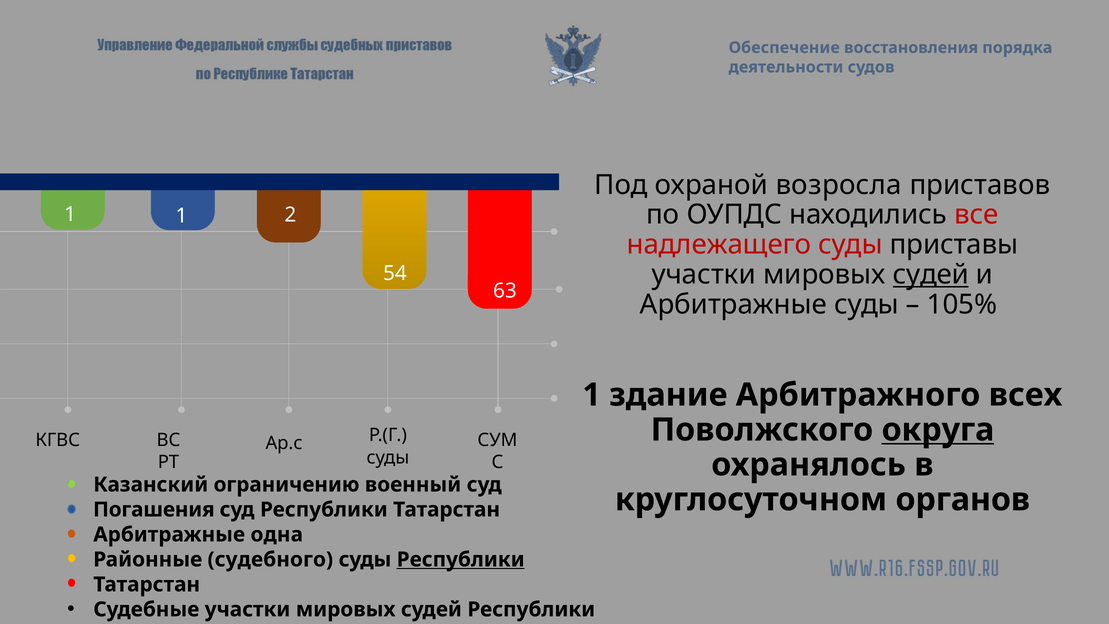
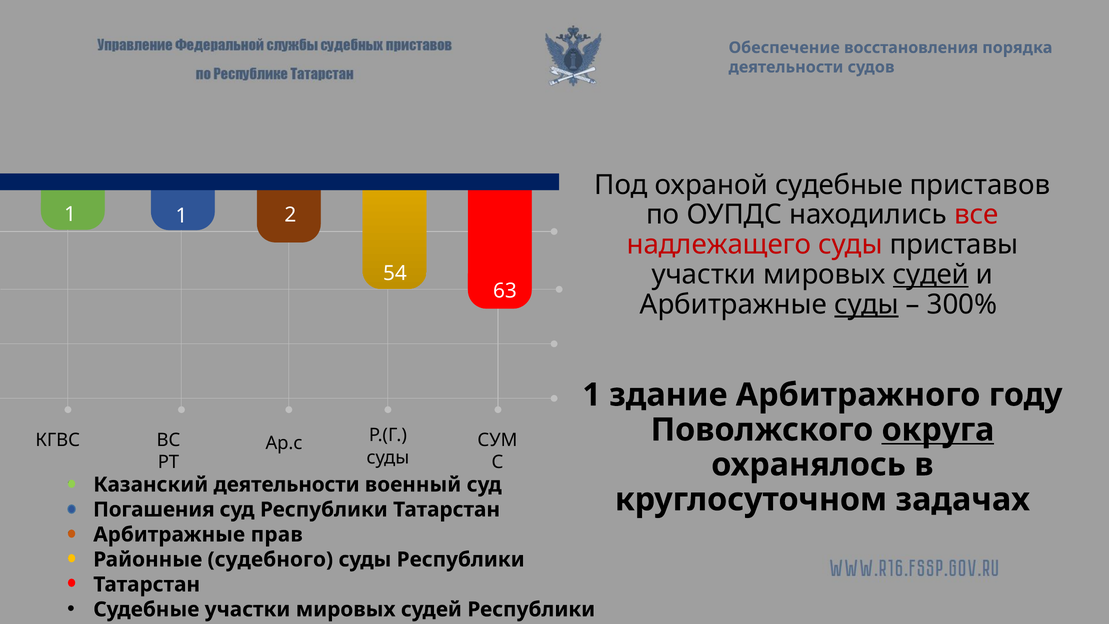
охраной возросла: возросла -> судебные
суды at (867, 305) underline: none -> present
105%: 105% -> 300%
всех: всех -> году
Казанский ограничению: ограничению -> деятельности
органов: органов -> задачах
одна: одна -> прав
Республики at (461, 559) underline: present -> none
